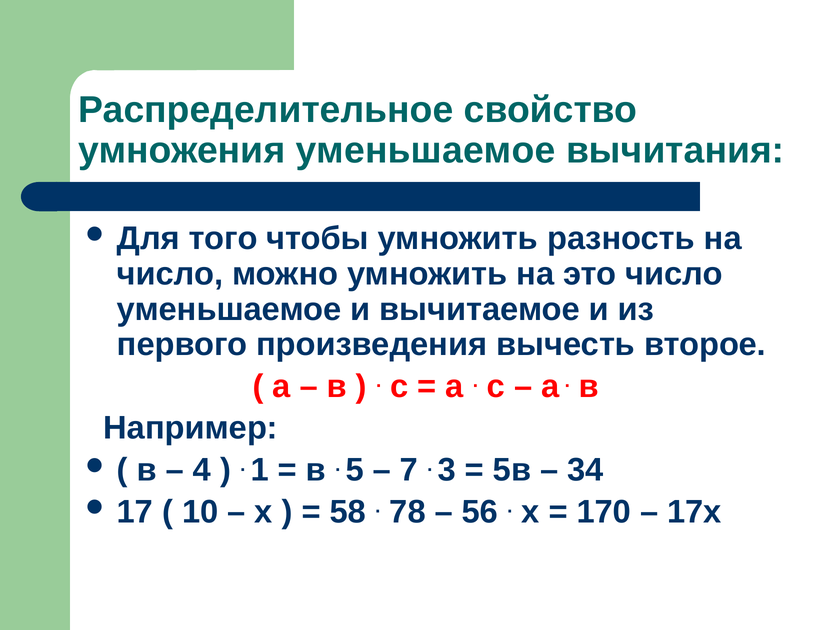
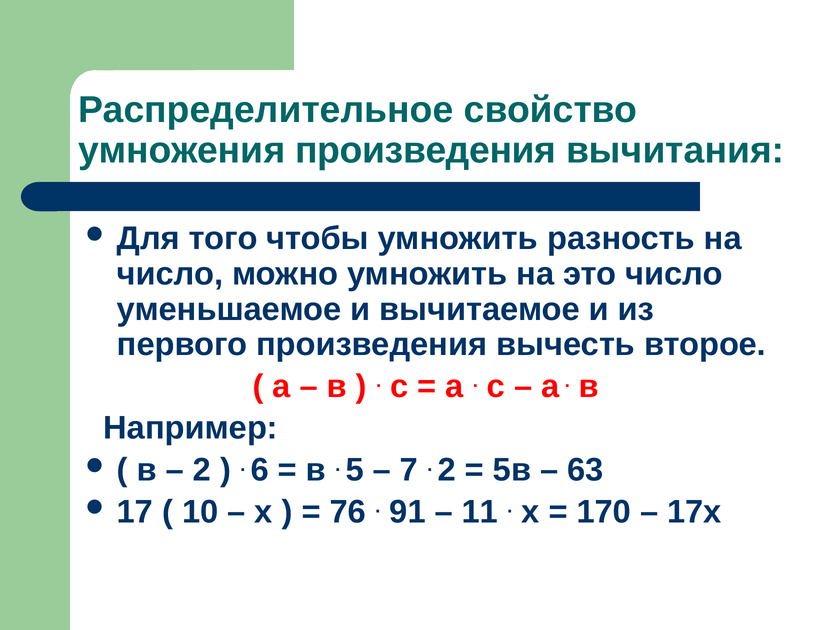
умножения уменьшаемое: уменьшаемое -> произведения
4 at (202, 470): 4 -> 2
1: 1 -> 6
3 at (447, 470): 3 -> 2
34: 34 -> 63
58: 58 -> 76
78: 78 -> 91
56: 56 -> 11
